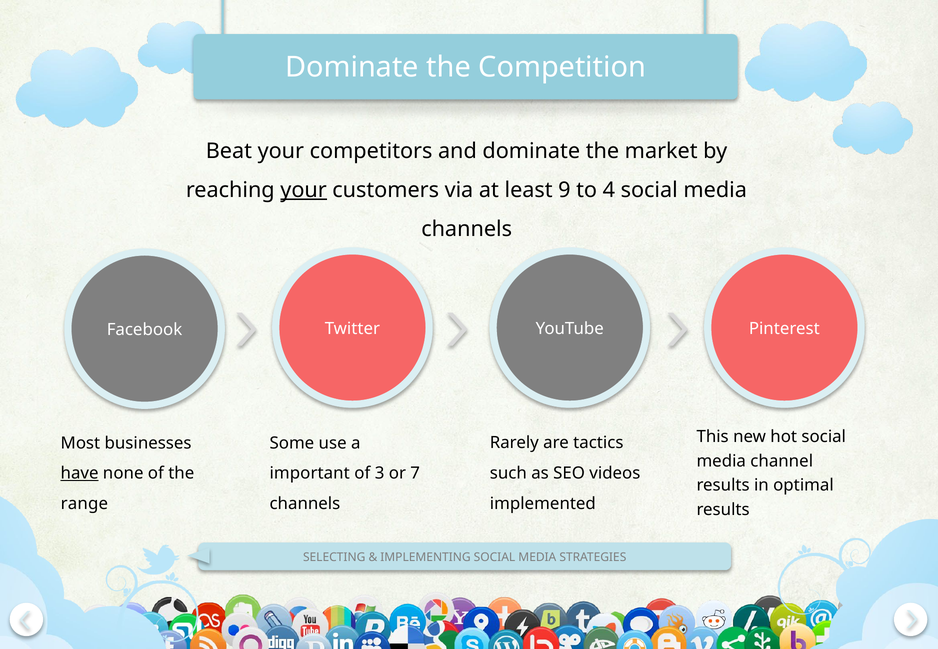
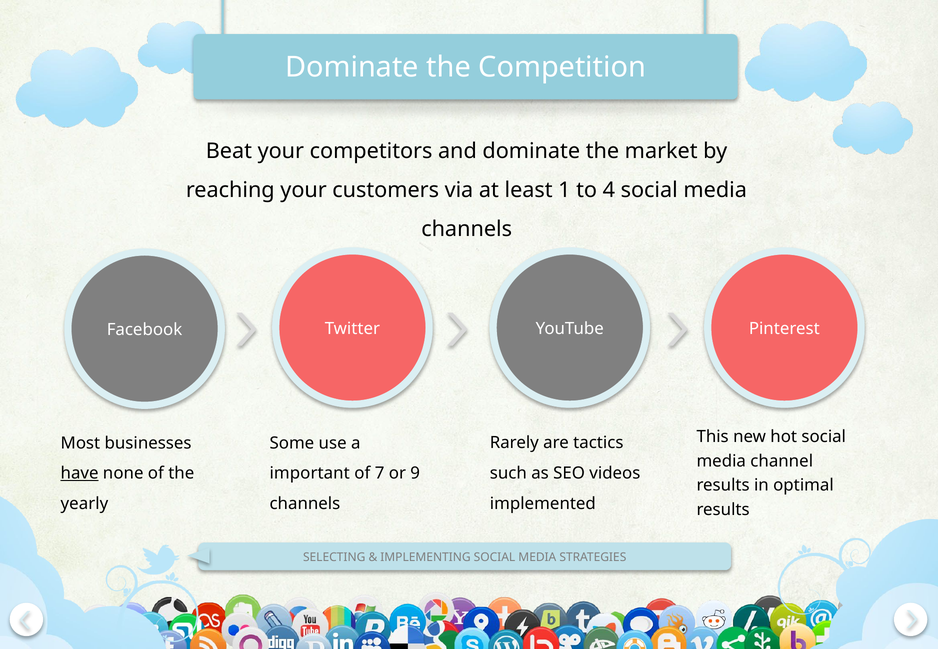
your at (304, 190) underline: present -> none
9: 9 -> 1
3: 3 -> 7
7: 7 -> 9
range: range -> yearly
